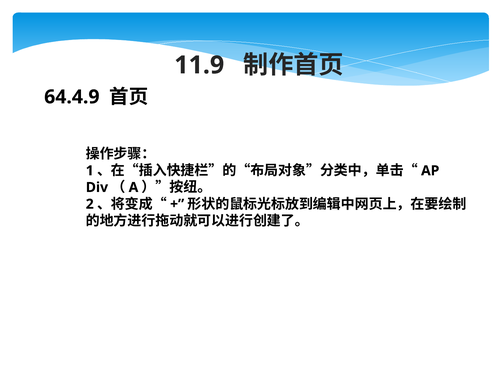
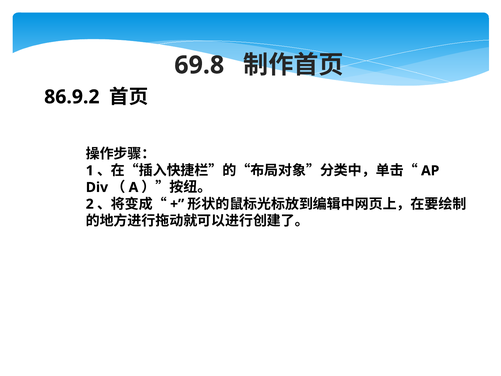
11.9: 11.9 -> 69.8
64.4.9: 64.4.9 -> 86.9.2
